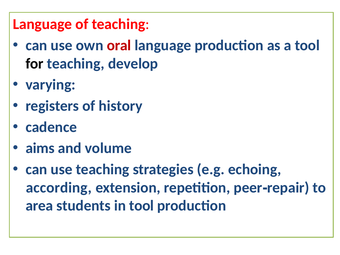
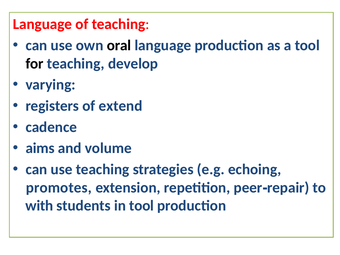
oral colour: red -> black
history: history -> extend
according: according -> promotes
area: area -> with
